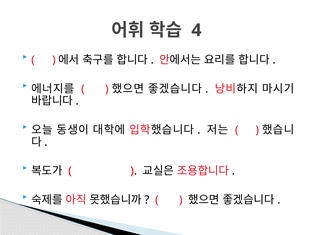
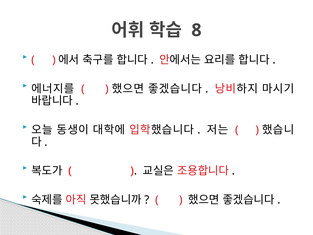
4: 4 -> 8
